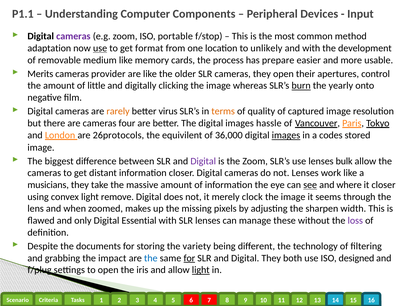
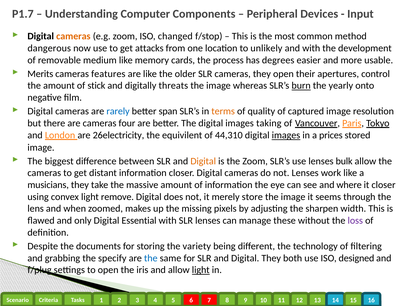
P1.1: P1.1 -> P1.7
cameras at (73, 36) colour: purple -> orange
portable: portable -> changed
adaptation: adaptation -> dangerous
use at (100, 48) underline: present -> none
format: format -> attacks
prepare: prepare -> degrees
provider: provider -> features
little: little -> stick
clicking: clicking -> threats
rarely colour: orange -> blue
virus: virus -> span
hassle: hassle -> taking
26protocols: 26protocols -> 26electricity
36,000: 36,000 -> 44,310
codes: codes -> prices
Digital at (203, 162) colour: purple -> orange
see underline: present -> none
clock: clock -> store
impact: impact -> specify
for at (189, 259) underline: present -> none
